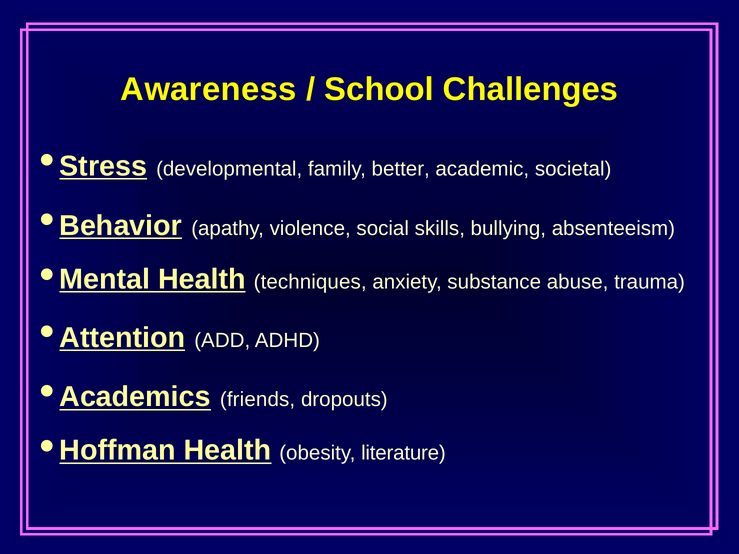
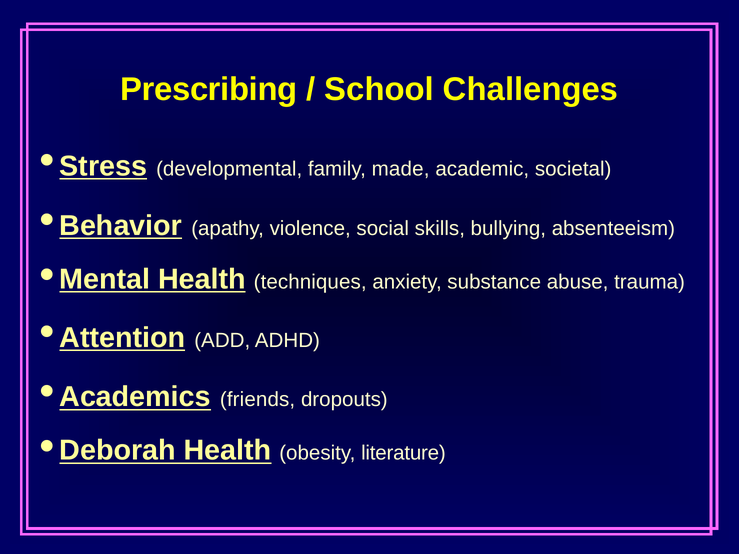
Awareness: Awareness -> Prescribing
better: better -> made
Hoffman: Hoffman -> Deborah
